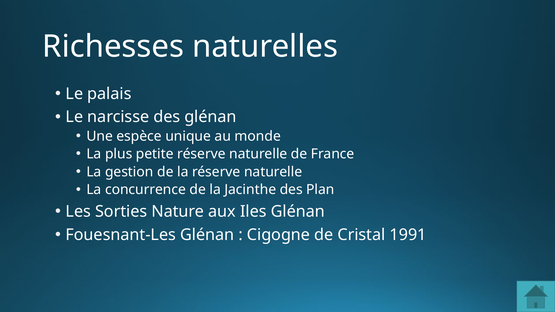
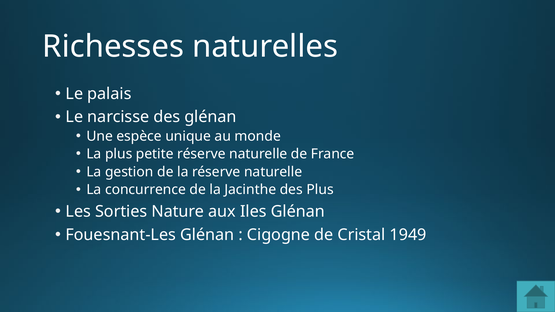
des Plan: Plan -> Plus
1991: 1991 -> 1949
